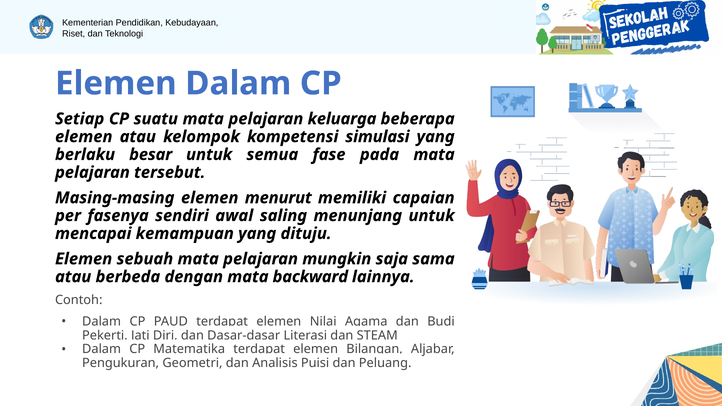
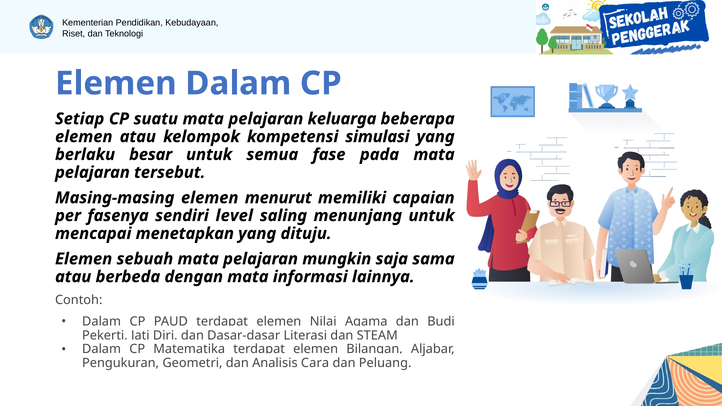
awal: awal -> level
kemampuan: kemampuan -> menetapkan
backward: backward -> informasi
Puisi: Puisi -> Cara
